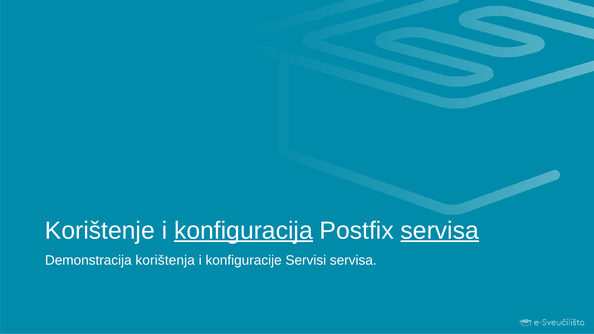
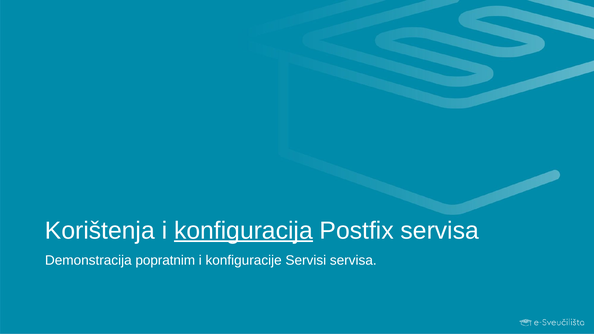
Korištenje: Korištenje -> Korištenja
servisa at (440, 231) underline: present -> none
korištenja: korištenja -> popratnim
